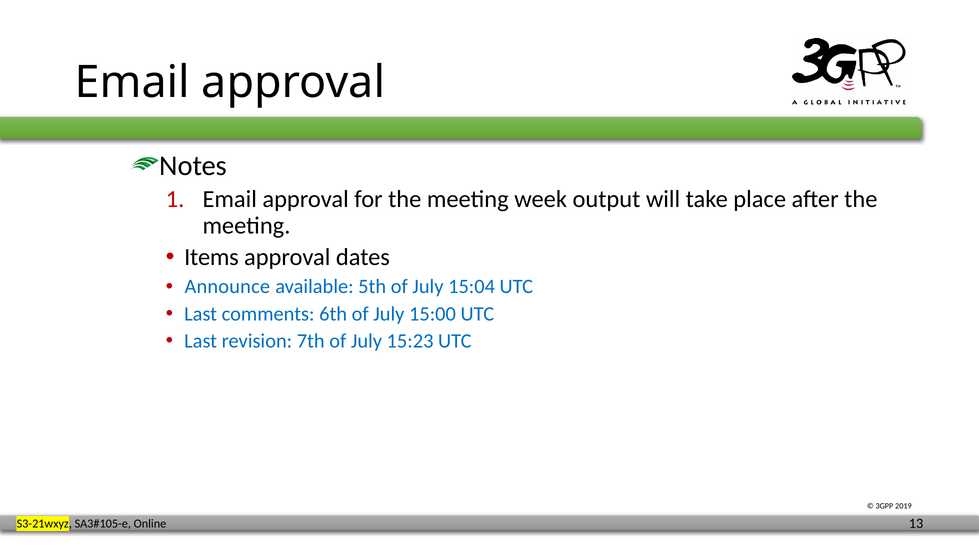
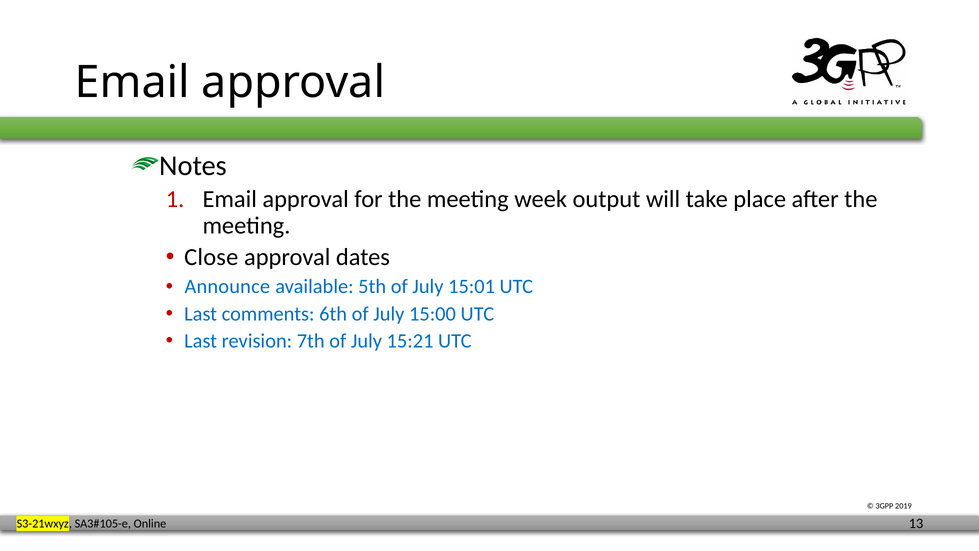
Items: Items -> Close
15:04: 15:04 -> 15:01
15:23: 15:23 -> 15:21
